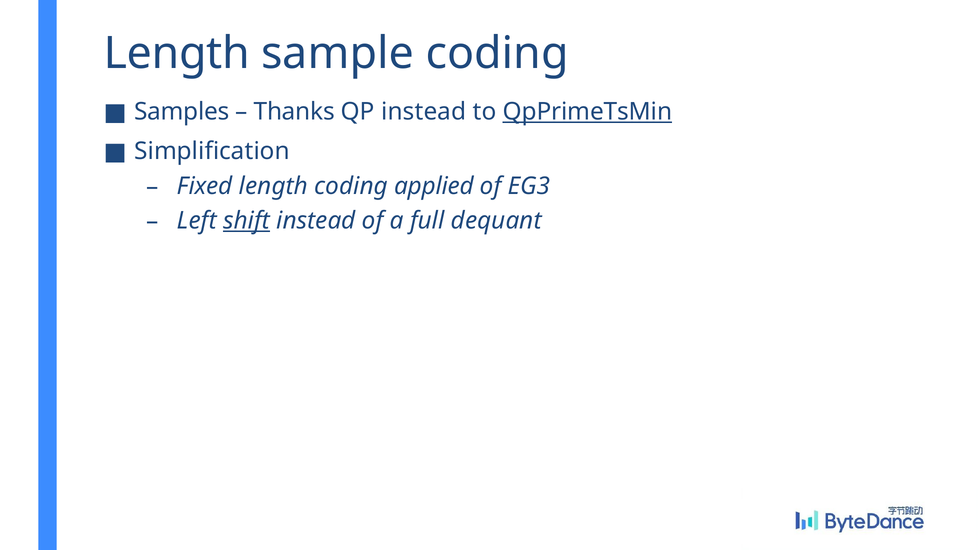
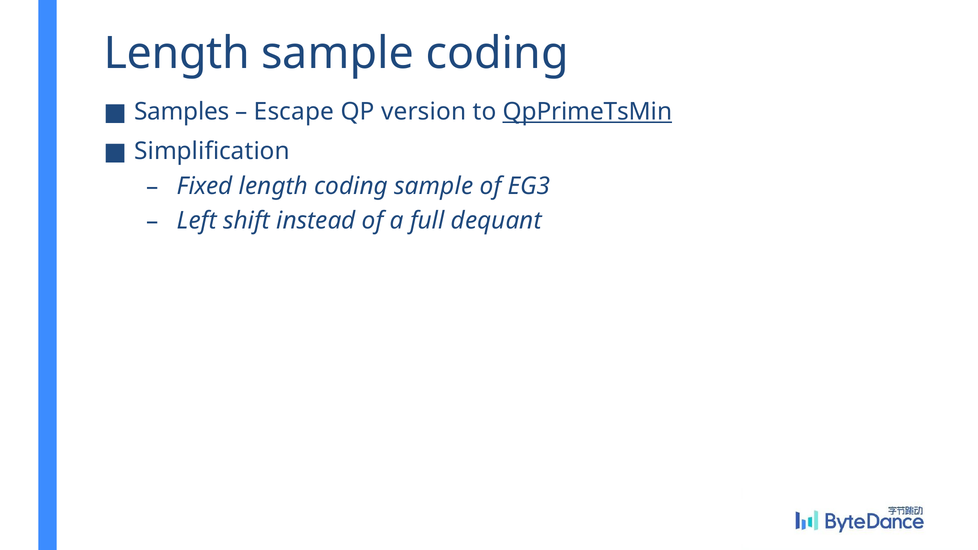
Thanks: Thanks -> Escape
QP instead: instead -> version
coding applied: applied -> sample
shift underline: present -> none
